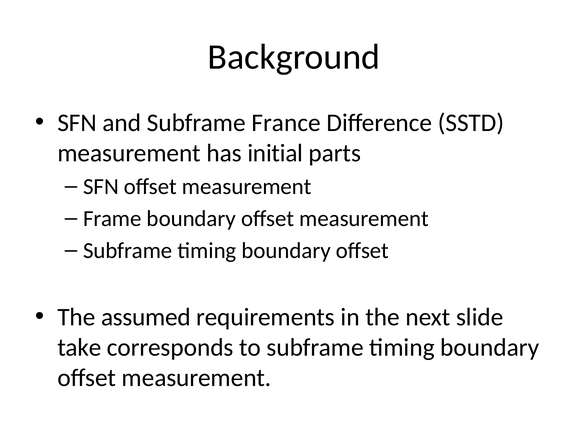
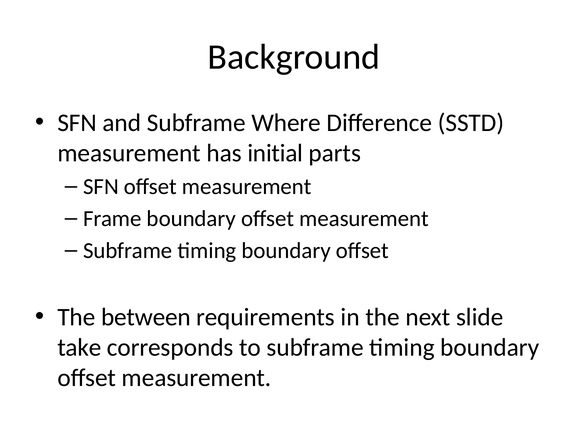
France: France -> Where
assumed: assumed -> between
